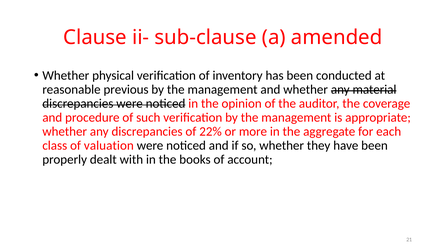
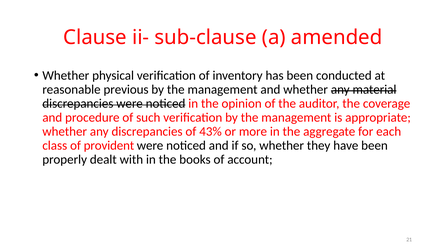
22%: 22% -> 43%
valuation: valuation -> provident
